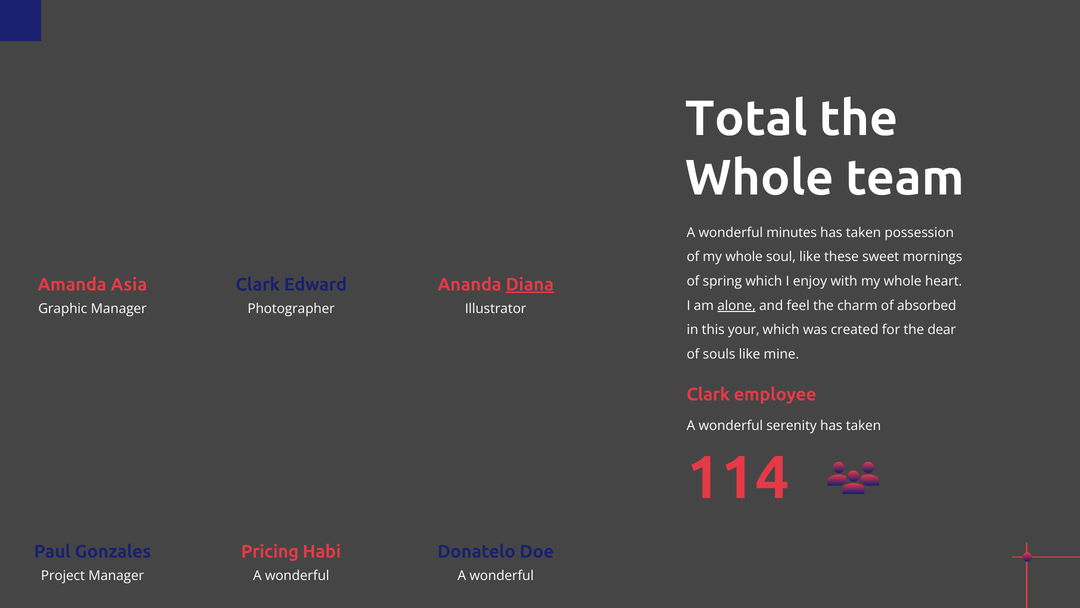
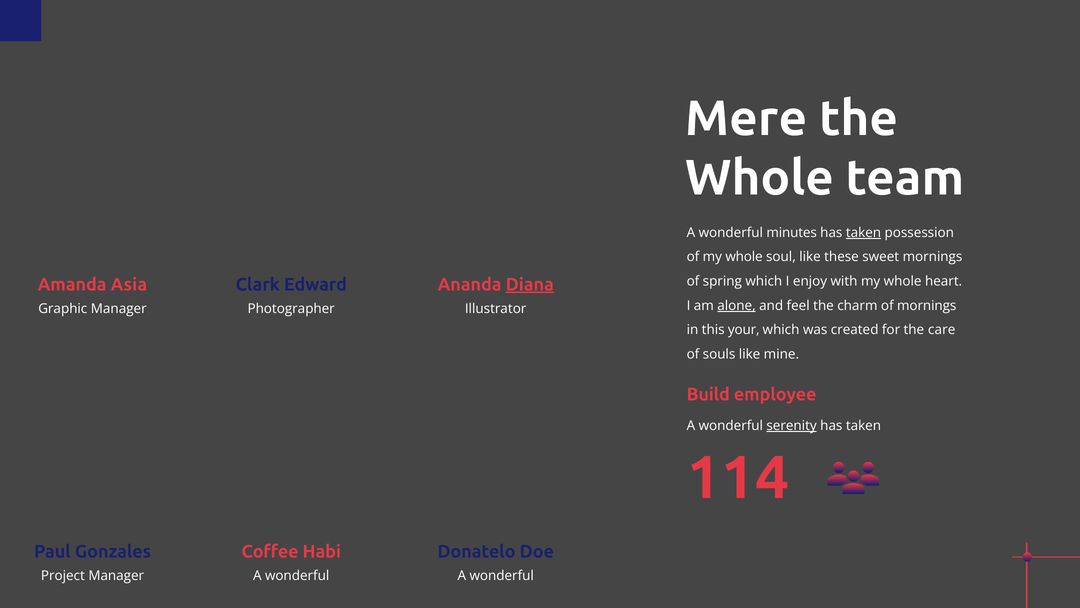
Total: Total -> Mere
taken at (864, 232) underline: none -> present
of absorbed: absorbed -> mornings
dear: dear -> care
Clark at (708, 394): Clark -> Build
serenity underline: none -> present
Pricing: Pricing -> Coffee
